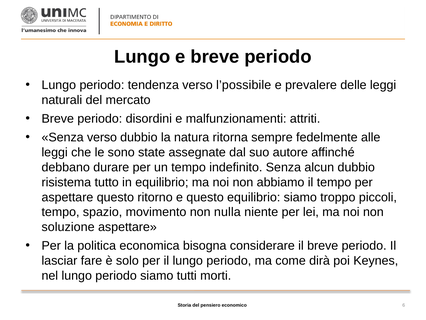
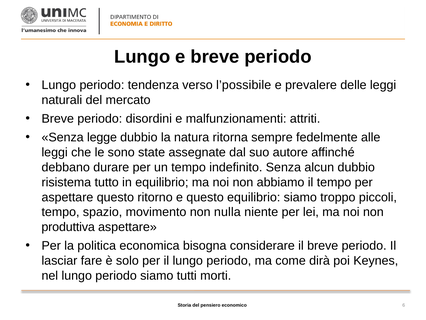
Senza verso: verso -> legge
soluzione: soluzione -> produttiva
